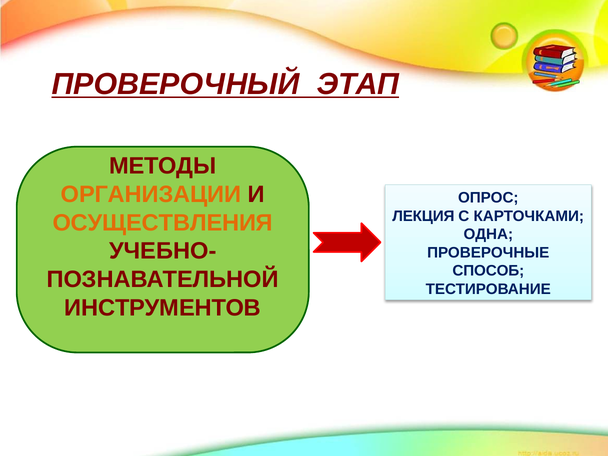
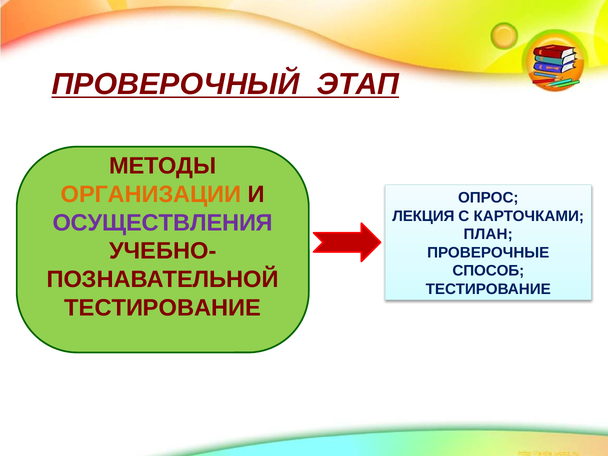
ОСУЩЕСТВЛЕНИЯ colour: orange -> purple
ОДНА: ОДНА -> ПЛАН
ИНСТРУМЕНТОВ at (163, 308): ИНСТРУМЕНТОВ -> ТЕСТИРОВАНИЕ
